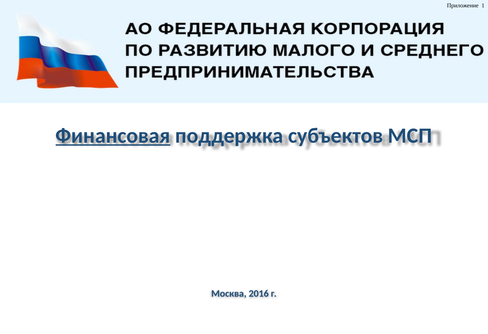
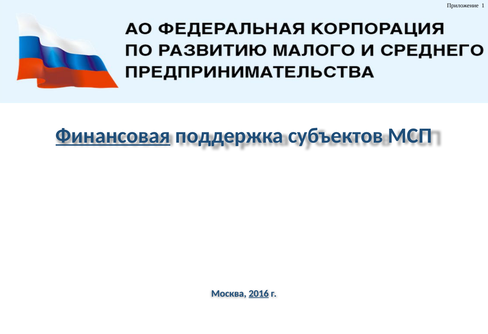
2016 underline: none -> present
